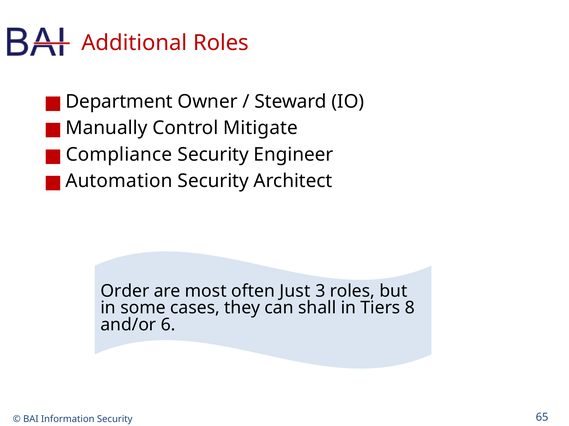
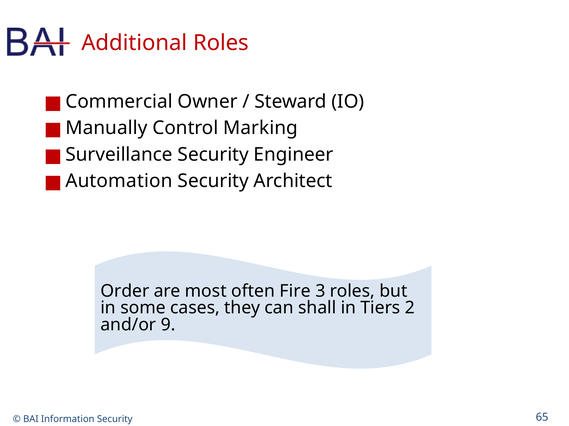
Department: Department -> Commercial
Mitigate: Mitigate -> Marking
Compliance: Compliance -> Surveillance
Just: Just -> Fire
8: 8 -> 2
6: 6 -> 9
